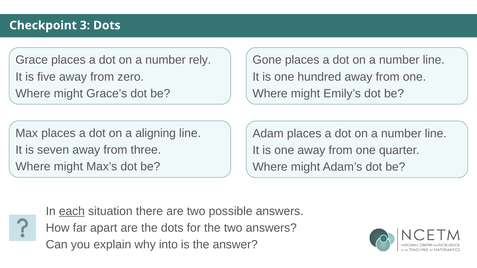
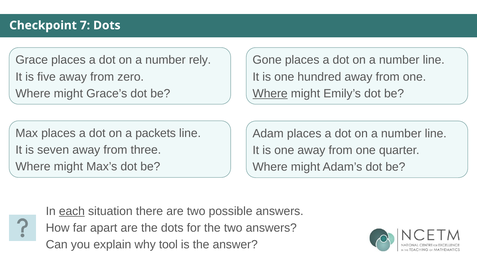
3: 3 -> 7
Where at (270, 94) underline: none -> present
aligning: aligning -> packets
into: into -> tool
